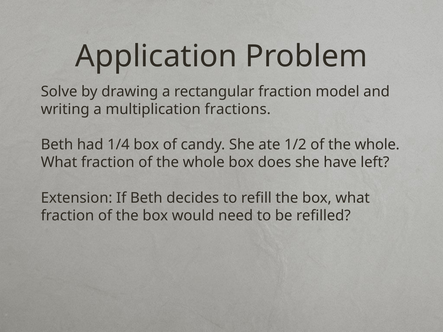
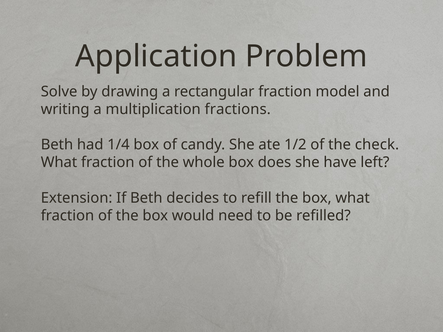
1/2 of the whole: whole -> check
